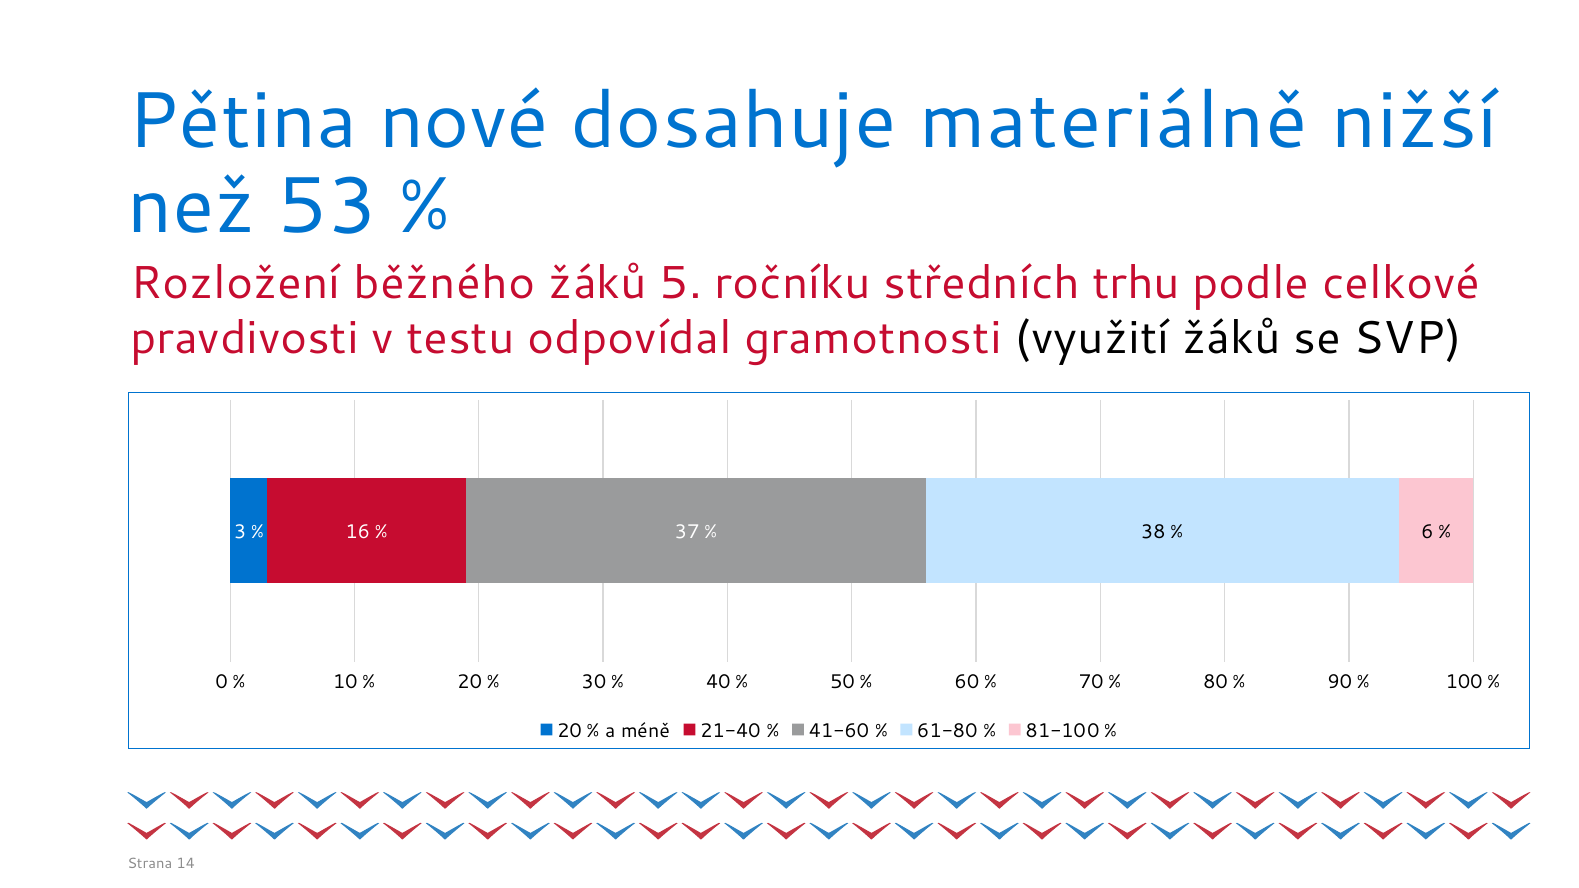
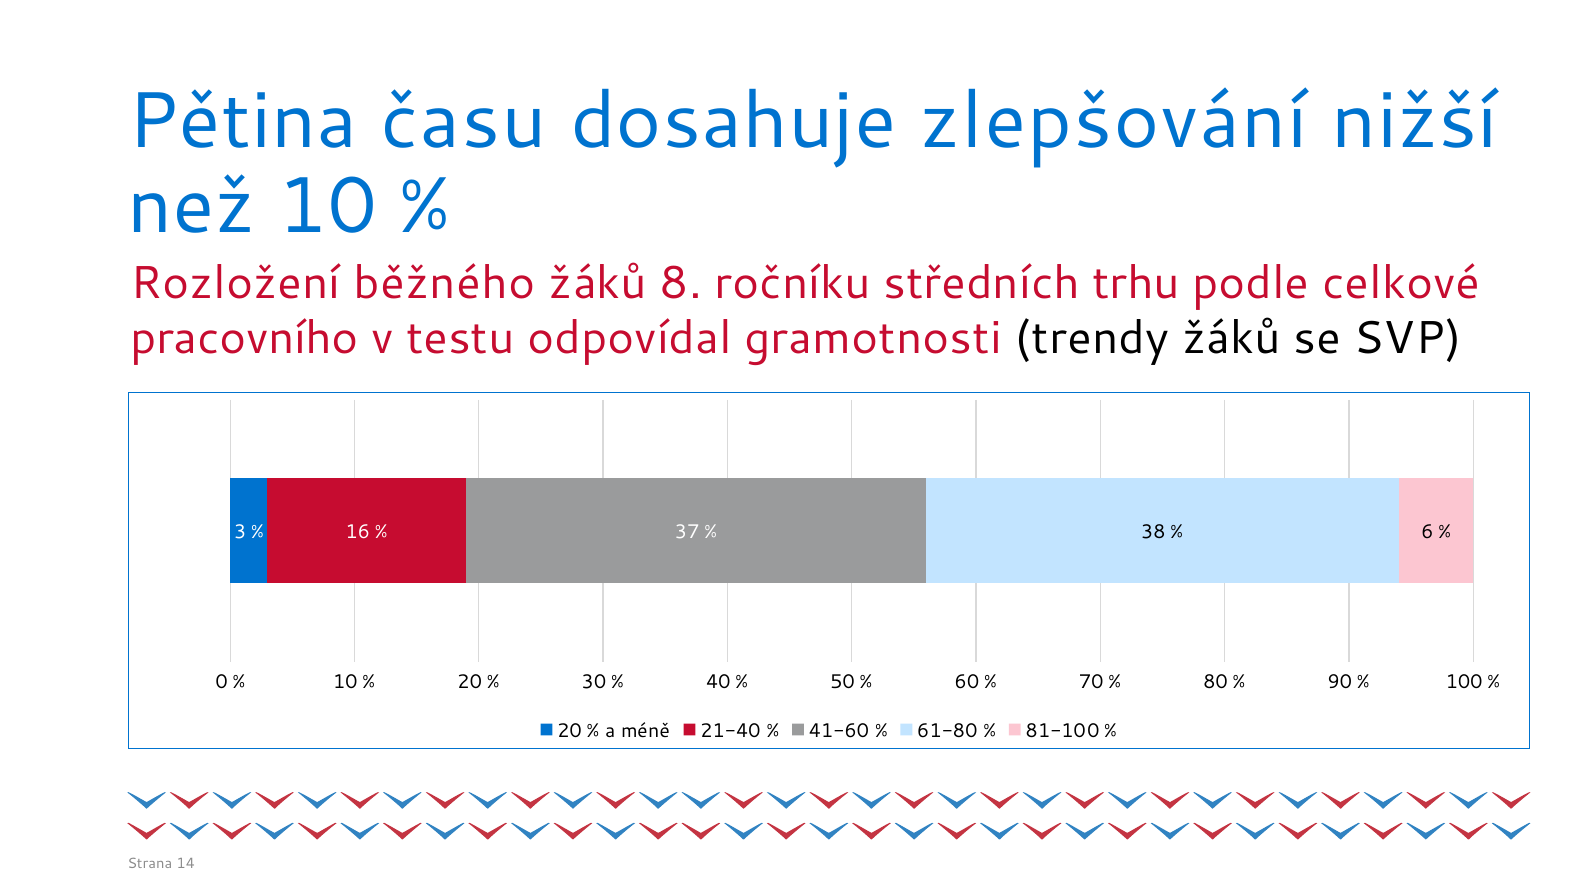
nové: nové -> času
materiálně: materiálně -> zlepšování
než 53: 53 -> 10
5: 5 -> 8
pravdivosti: pravdivosti -> pracovního
využití: využití -> trendy
